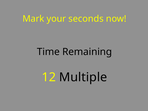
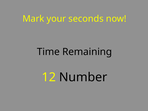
Multiple: Multiple -> Number
